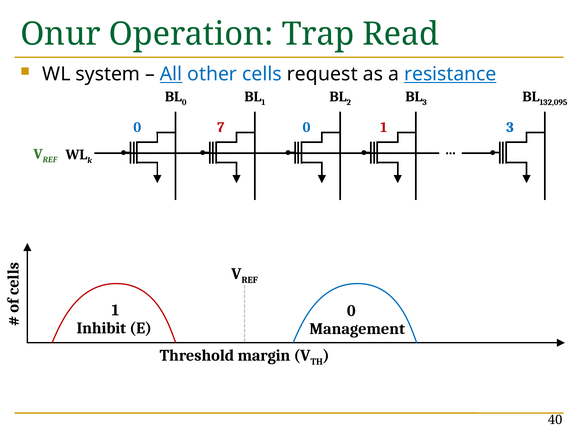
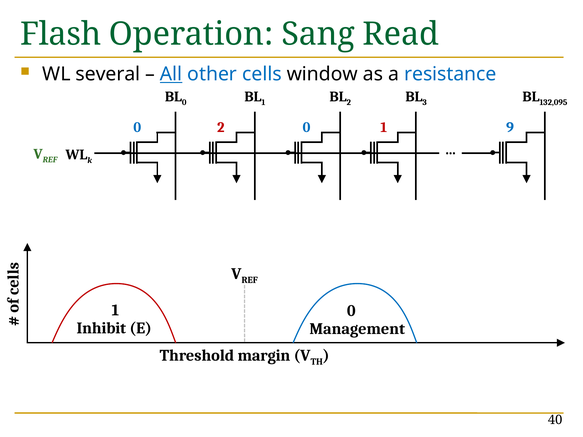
Onur: Onur -> Flash
Trap: Trap -> Sang
system: system -> several
request: request -> window
resistance underline: present -> none
0 7: 7 -> 2
1 3: 3 -> 9
